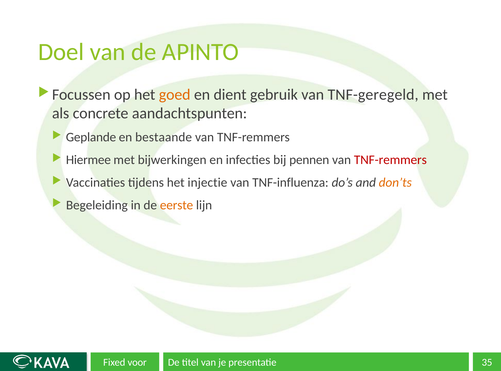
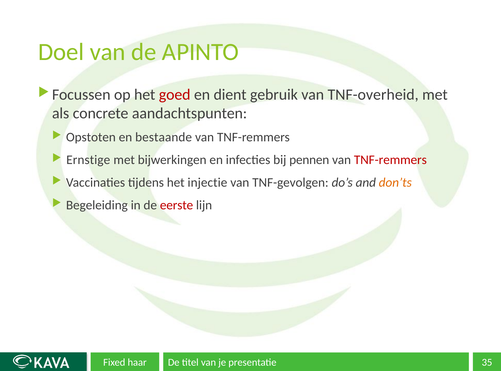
goed colour: orange -> red
TNF-geregeld: TNF-geregeld -> TNF-overheid
Geplande: Geplande -> Opstoten
Hiermee: Hiermee -> Ernstige
TNF-influenza: TNF-influenza -> TNF-gevolgen
eerste colour: orange -> red
voor: voor -> haar
